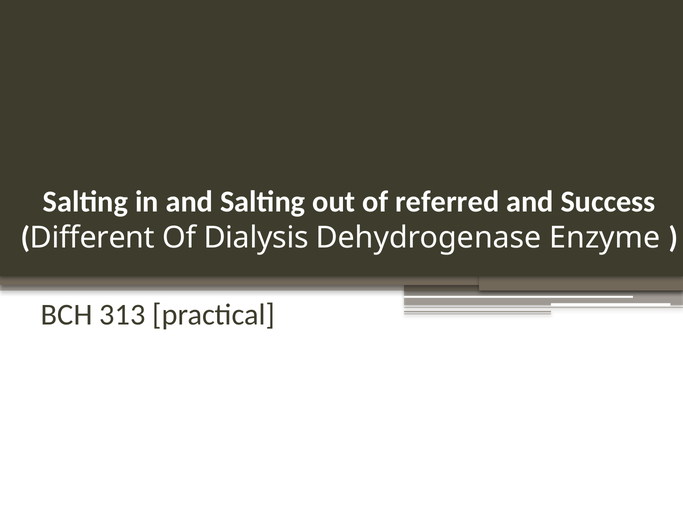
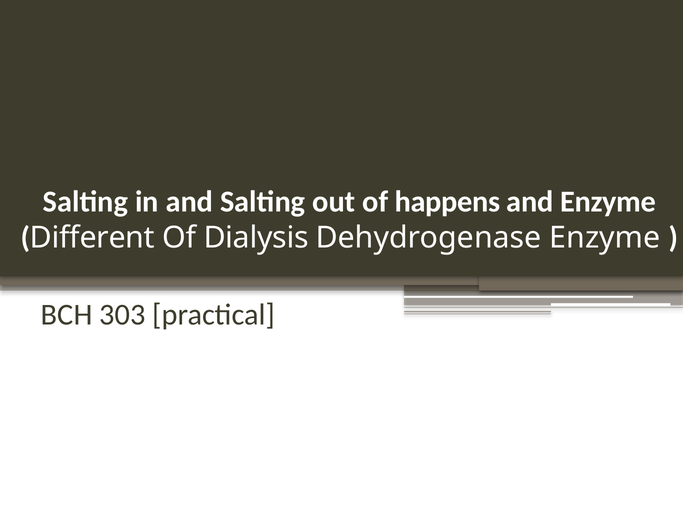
referred: referred -> happens
and Success: Success -> Enzyme
313: 313 -> 303
